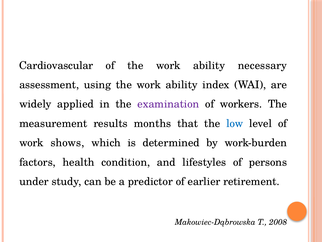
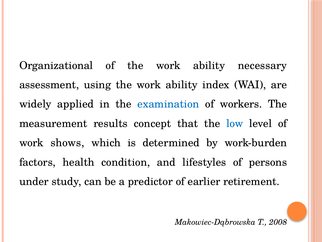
Cardiovascular: Cardiovascular -> Organizational
examination colour: purple -> blue
months: months -> concept
